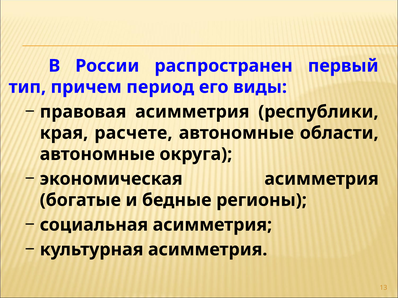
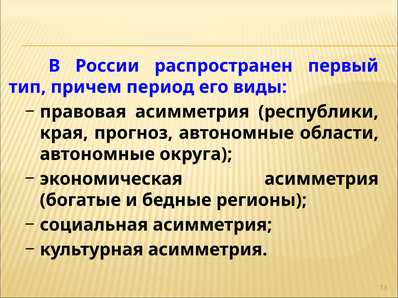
расчете: расчете -> прогноз
